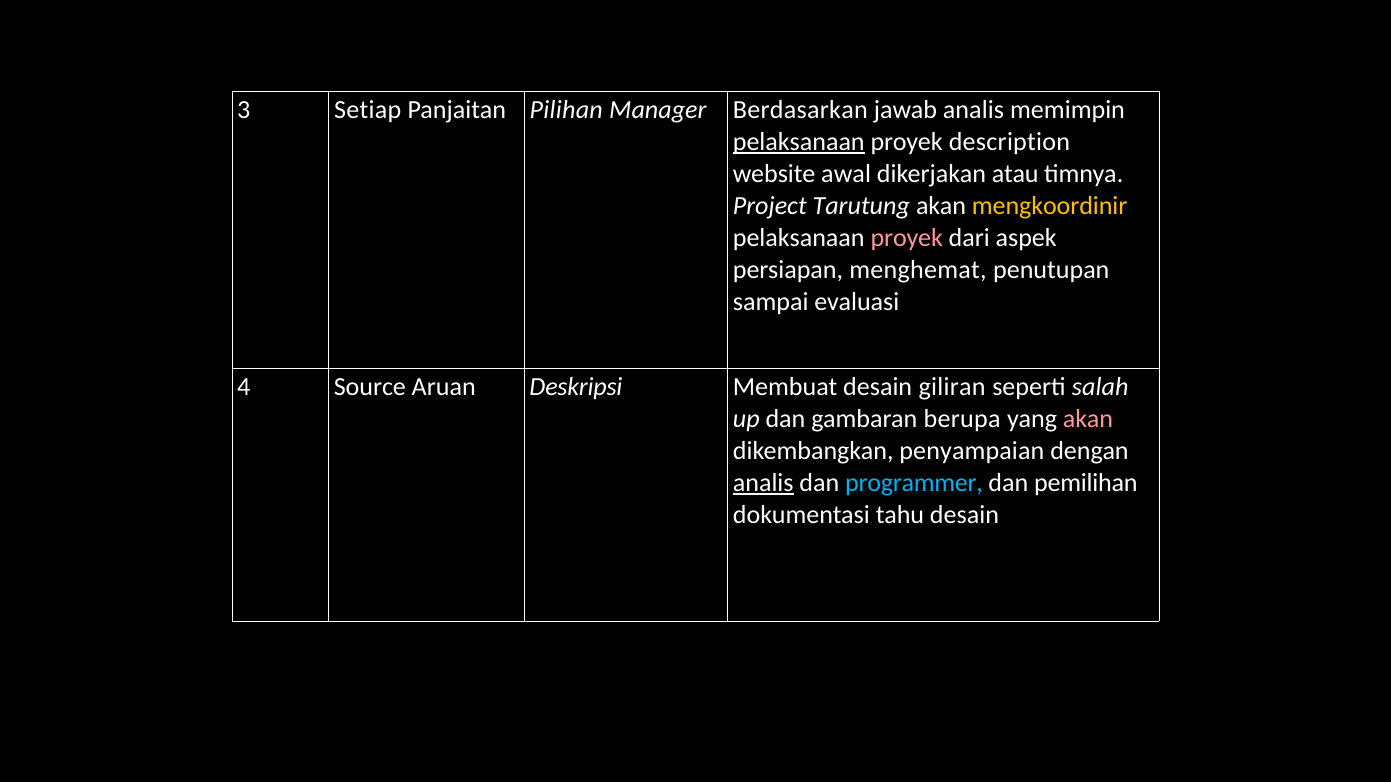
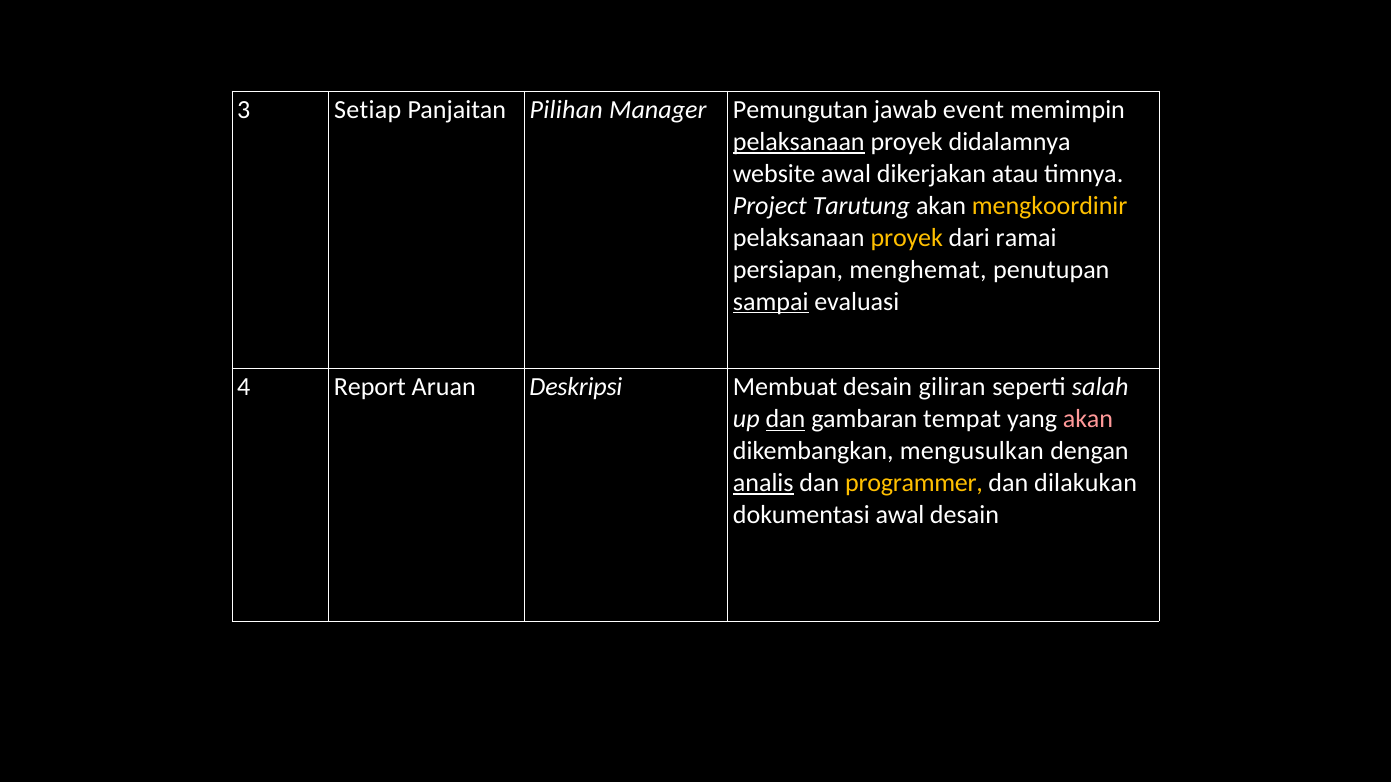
Berdasarkan: Berdasarkan -> Pemungutan
jawab analis: analis -> event
description: description -> didalamnya
proyek at (907, 238) colour: pink -> yellow
aspek: aspek -> ramai
sampai underline: none -> present
Source: Source -> Report
dan at (785, 419) underline: none -> present
berupa: berupa -> tempat
penyampaian: penyampaian -> mengusulkan
programmer colour: light blue -> yellow
pemilihan: pemilihan -> dilakukan
dokumentasi tahu: tahu -> awal
